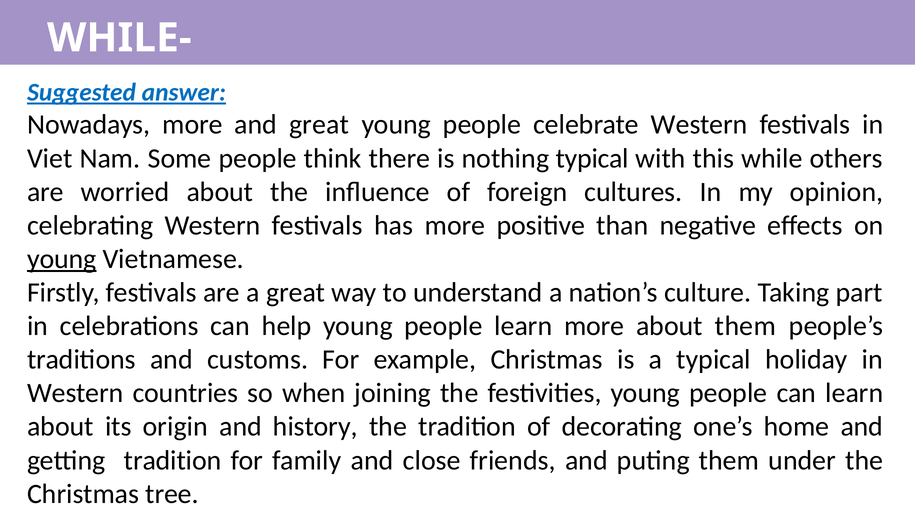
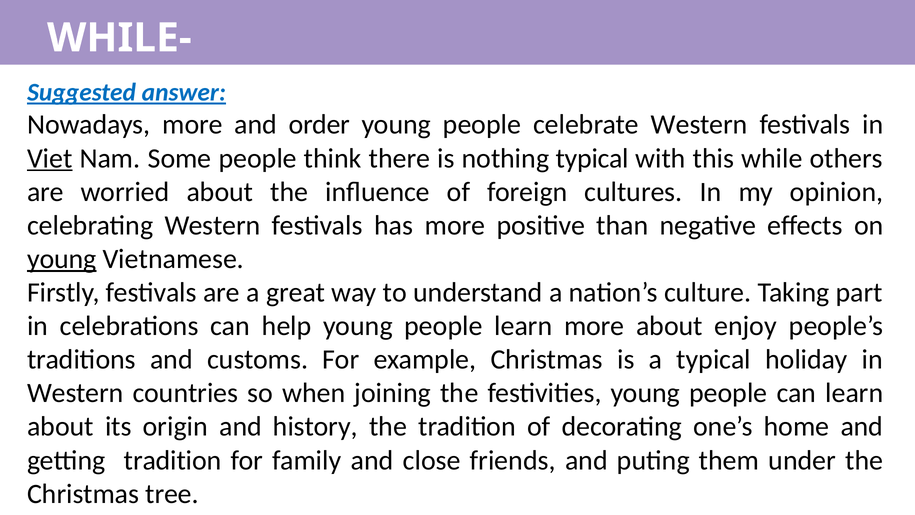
and great: great -> order
Viet underline: none -> present
about them: them -> enjoy
